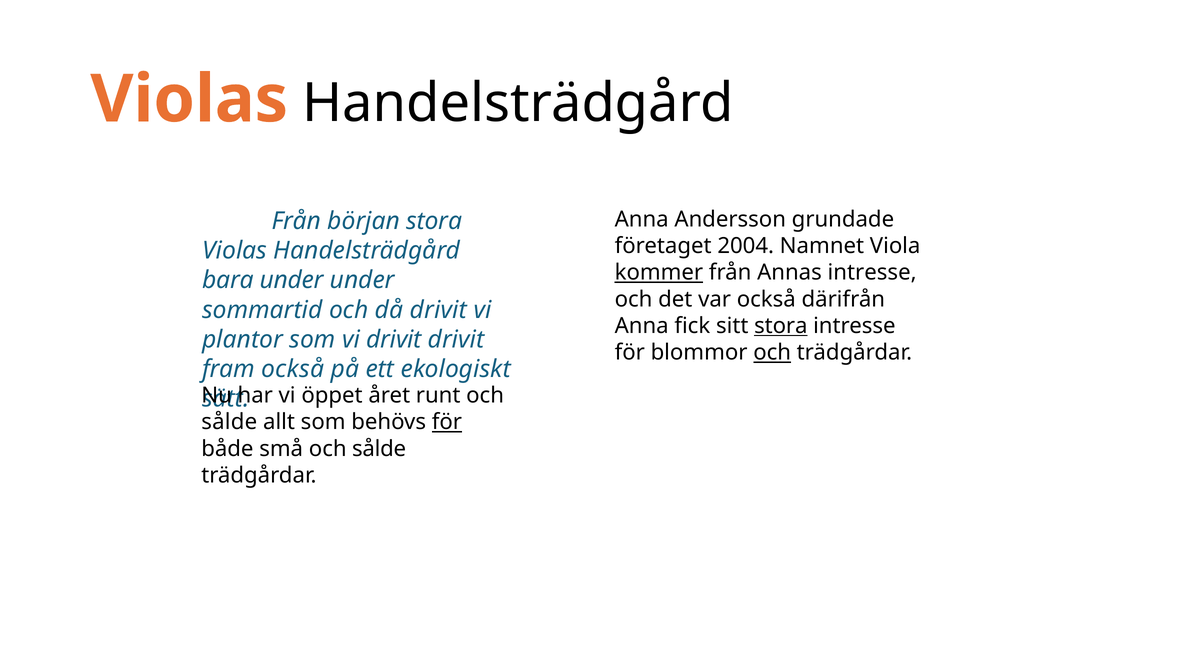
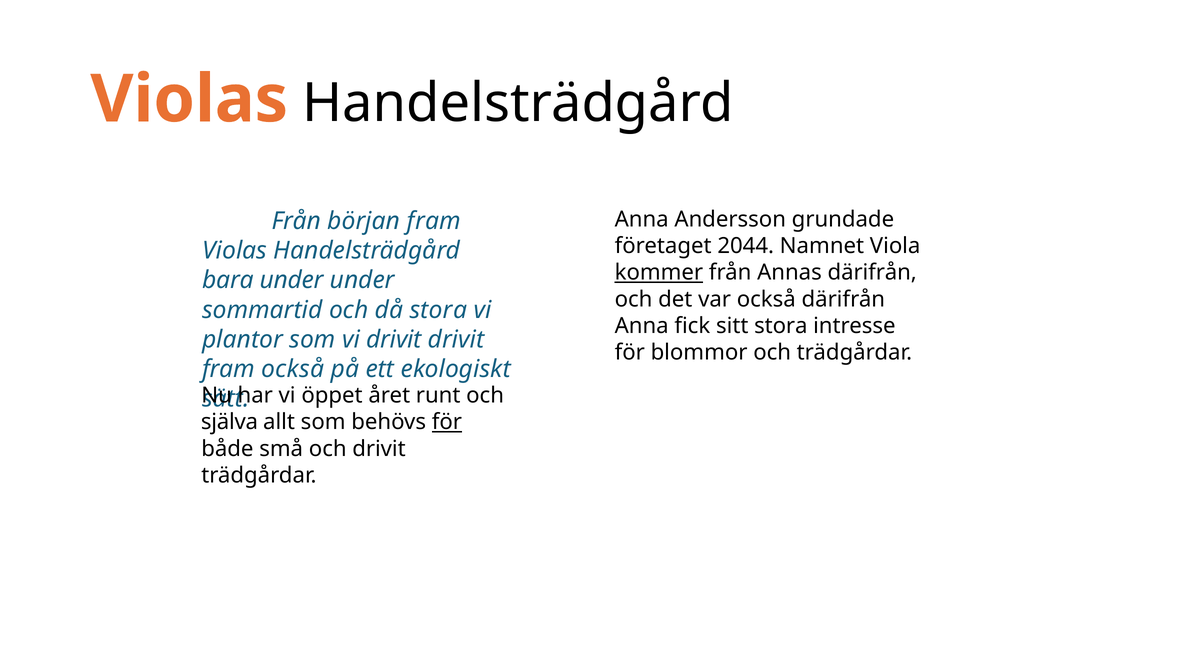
början stora: stora -> fram
2004: 2004 -> 2044
Annas intresse: intresse -> därifrån
då drivit: drivit -> stora
stora at (781, 326) underline: present -> none
och at (772, 353) underline: present -> none
sålde at (229, 422): sålde -> själva
små och sålde: sålde -> drivit
